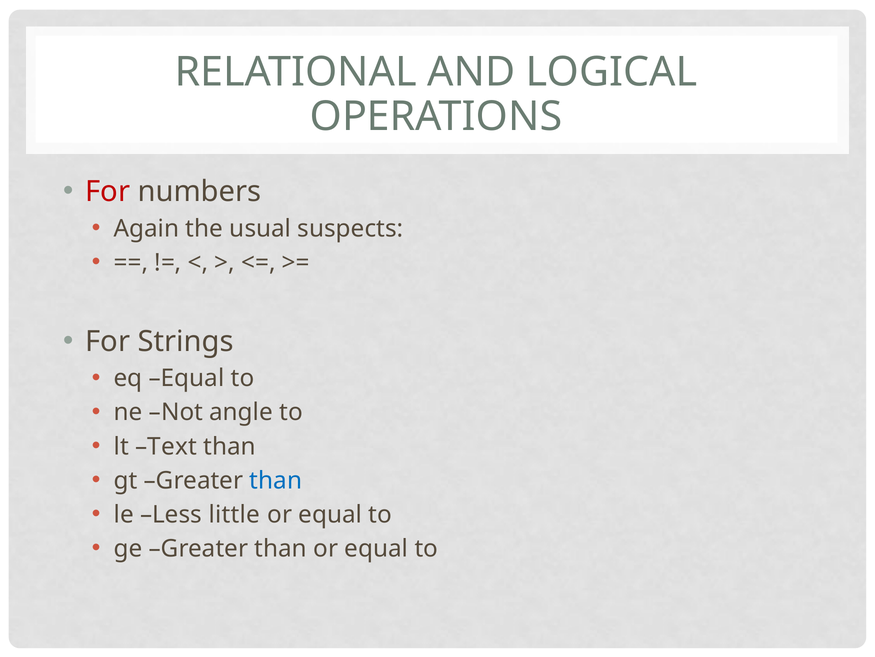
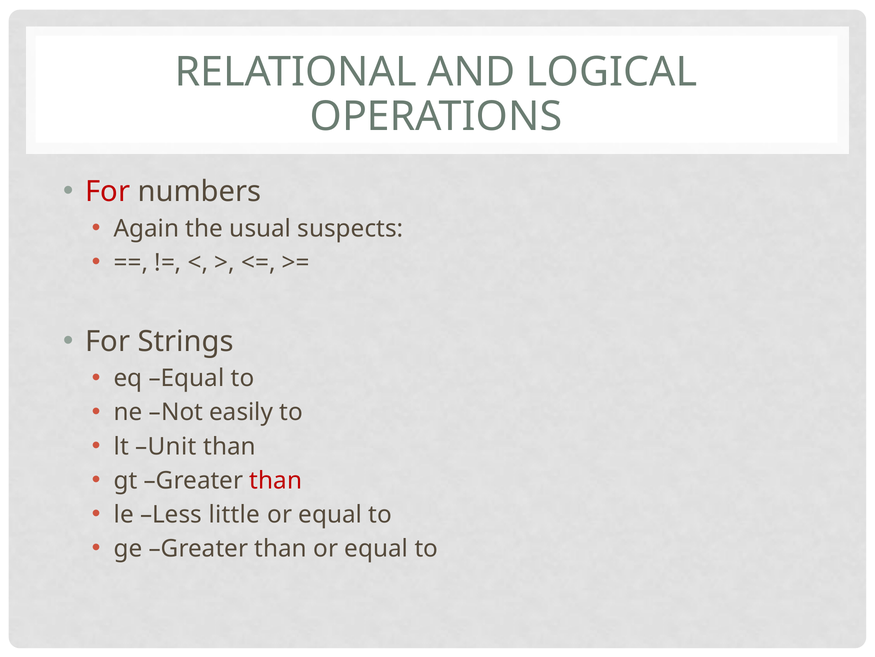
angle: angle -> easily
Text: Text -> Unit
than at (276, 480) colour: blue -> red
